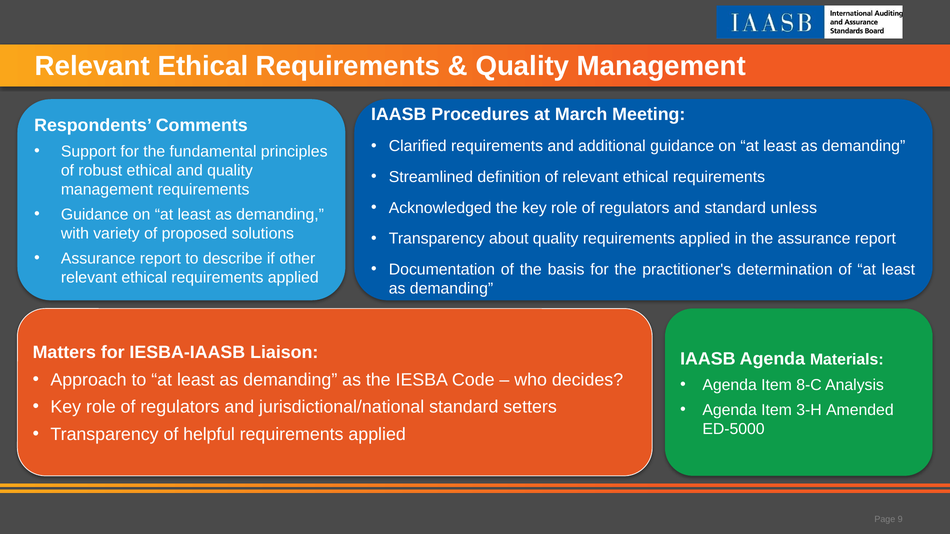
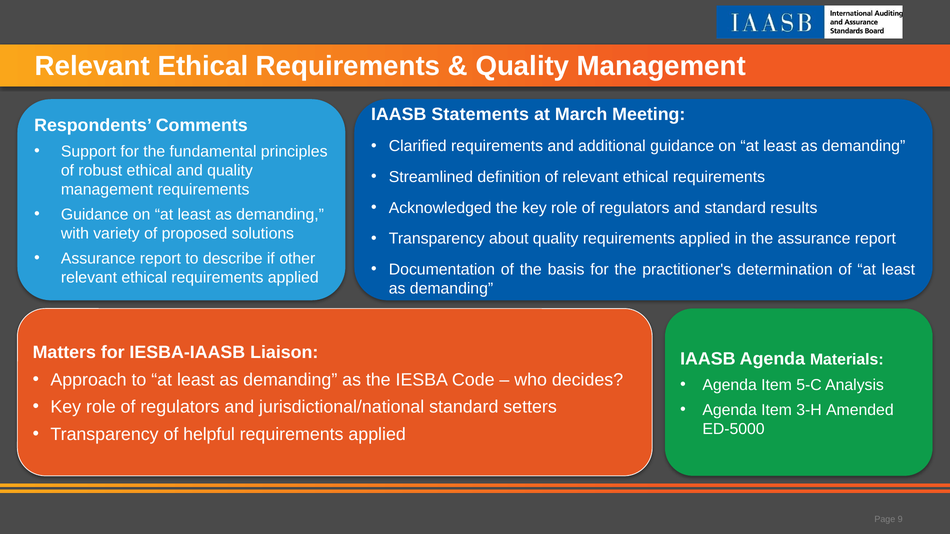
Procedures: Procedures -> Statements
unless: unless -> results
8-C: 8-C -> 5-C
